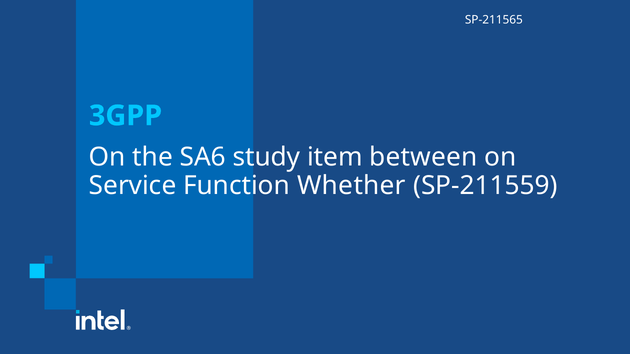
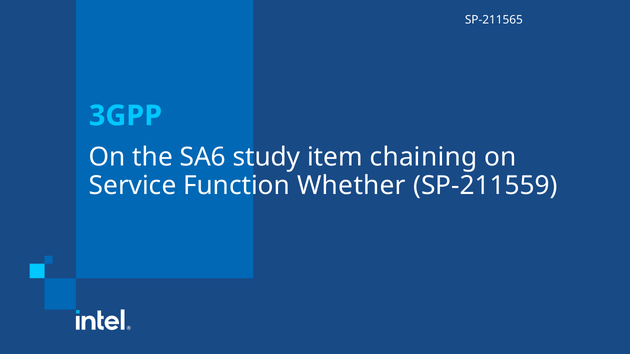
between: between -> chaining
